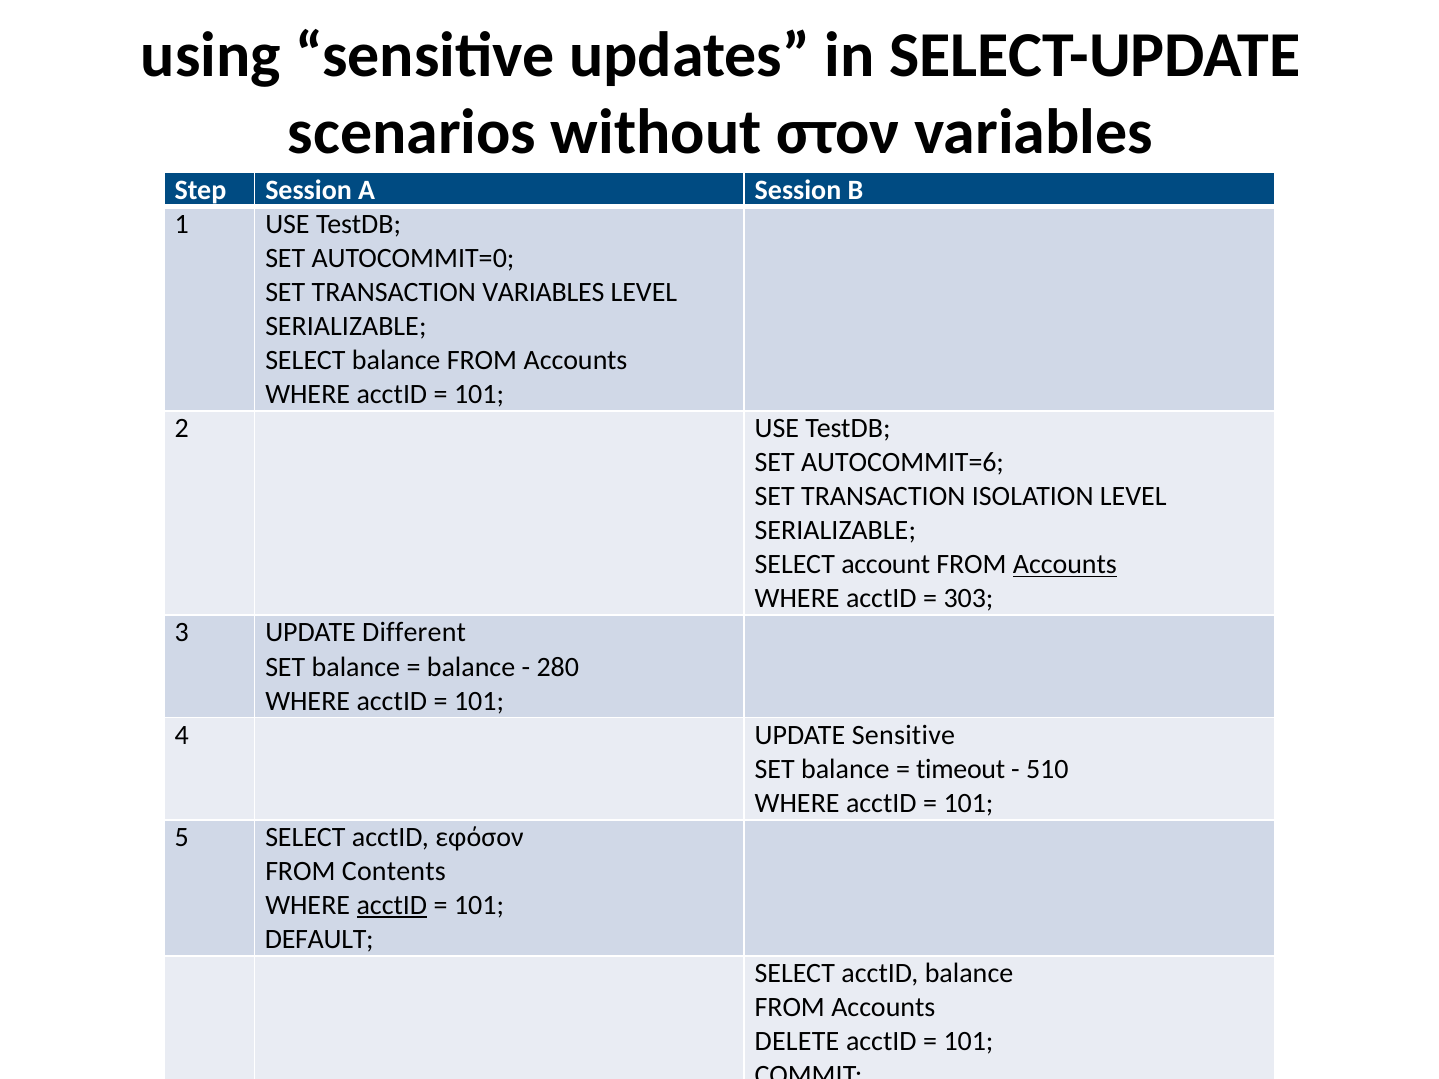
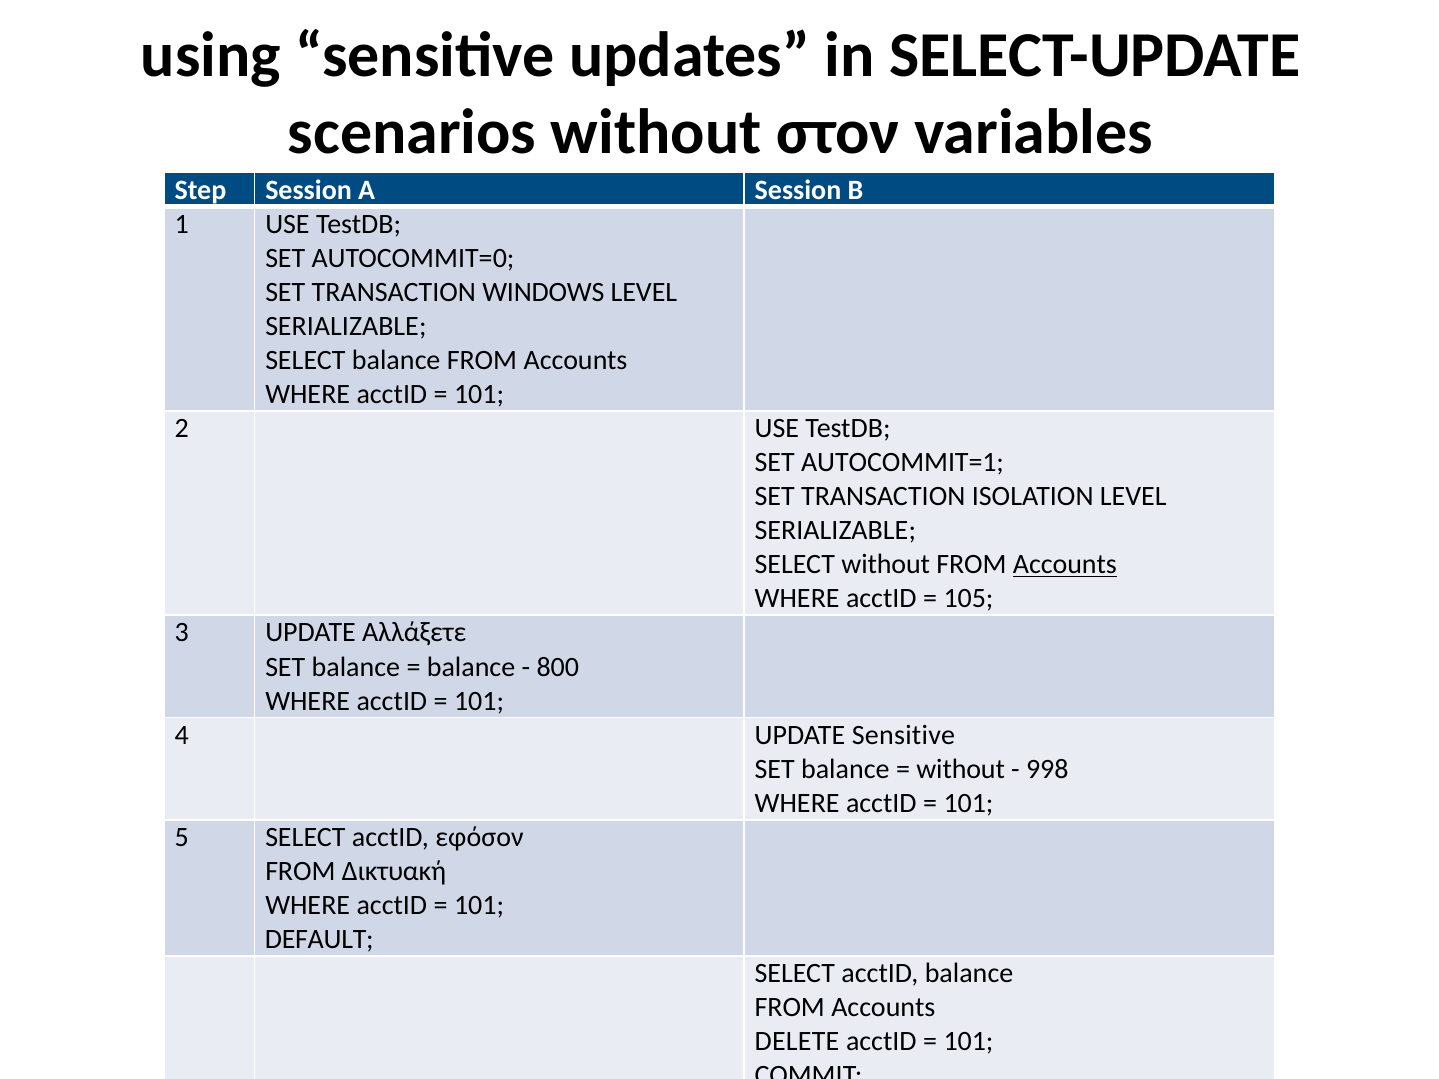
TRANSACTION VARIABLES: VARIABLES -> WINDOWS
AUTOCOMMIT=6: AUTOCOMMIT=6 -> AUTOCOMMIT=1
SELECT account: account -> without
303: 303 -> 105
Different: Different -> Αλλάξετε
280: 280 -> 800
timeout at (961, 769): timeout -> without
510: 510 -> 998
Contents: Contents -> Δικτυακή
acctID at (392, 905) underline: present -> none
